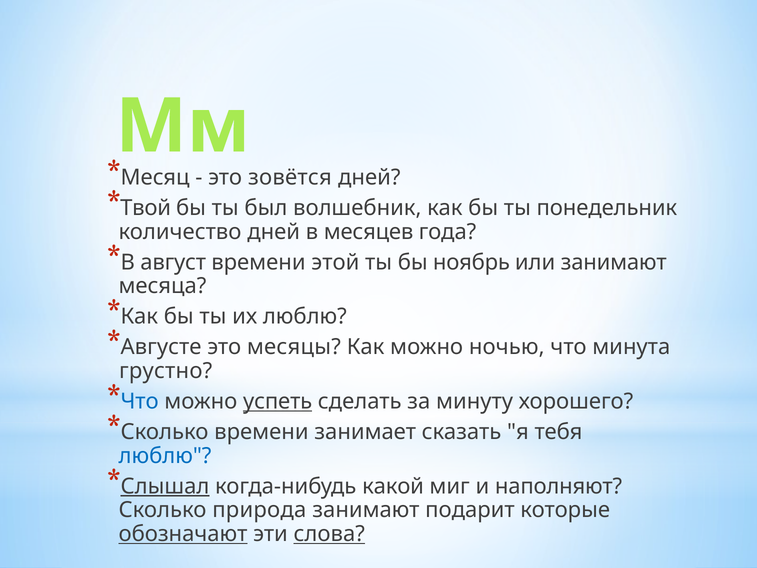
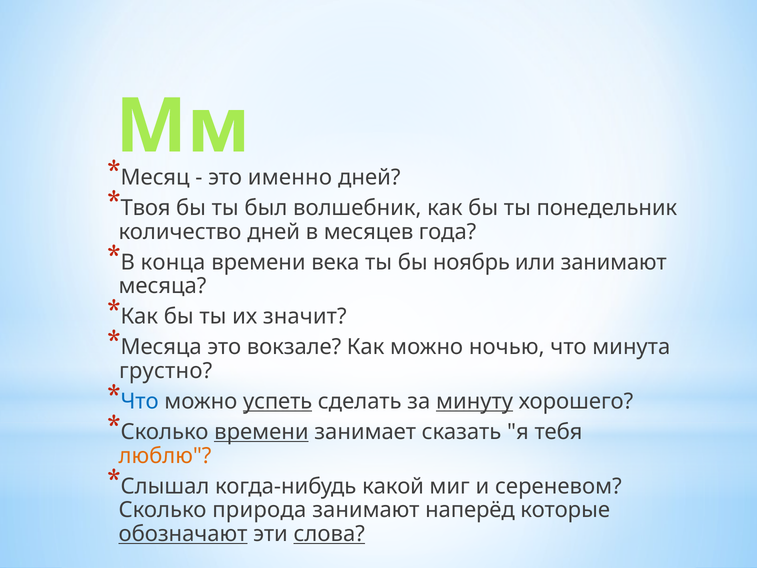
зовётся: зовётся -> именно
Твой: Твой -> Твоя
август: август -> конца
этой: этой -> века
их люблю: люблю -> значит
Августе at (161, 347): Августе -> Месяца
месяцы: месяцы -> вокзале
минуту underline: none -> present
времени at (261, 432) underline: none -> present
люблю at (165, 456) colour: blue -> orange
Слышал underline: present -> none
наполняют: наполняют -> сереневом
подарит: подарит -> наперёд
